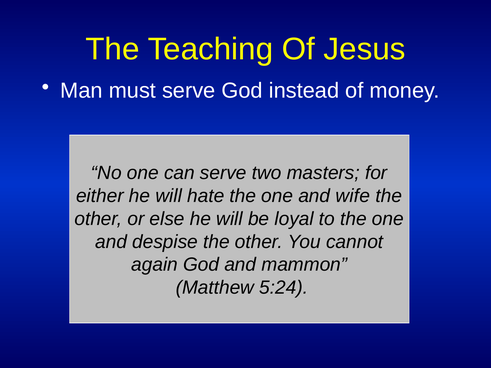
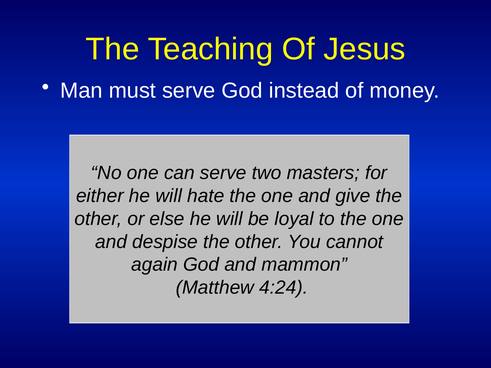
wife: wife -> give
5:24: 5:24 -> 4:24
